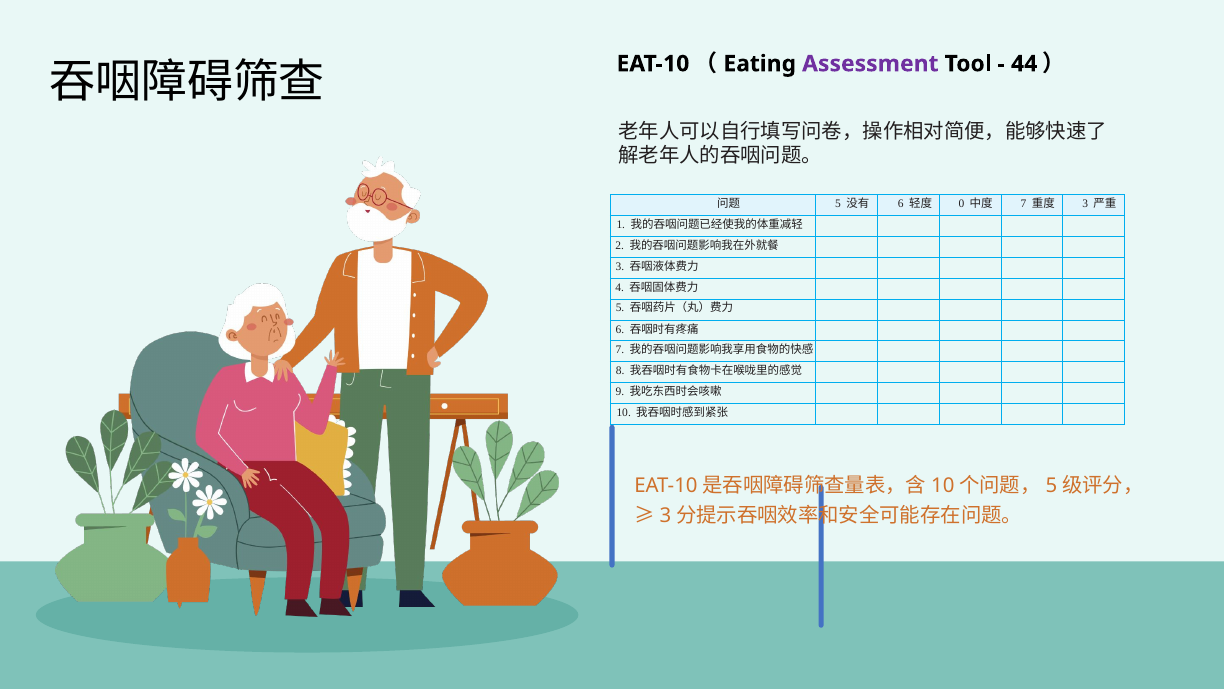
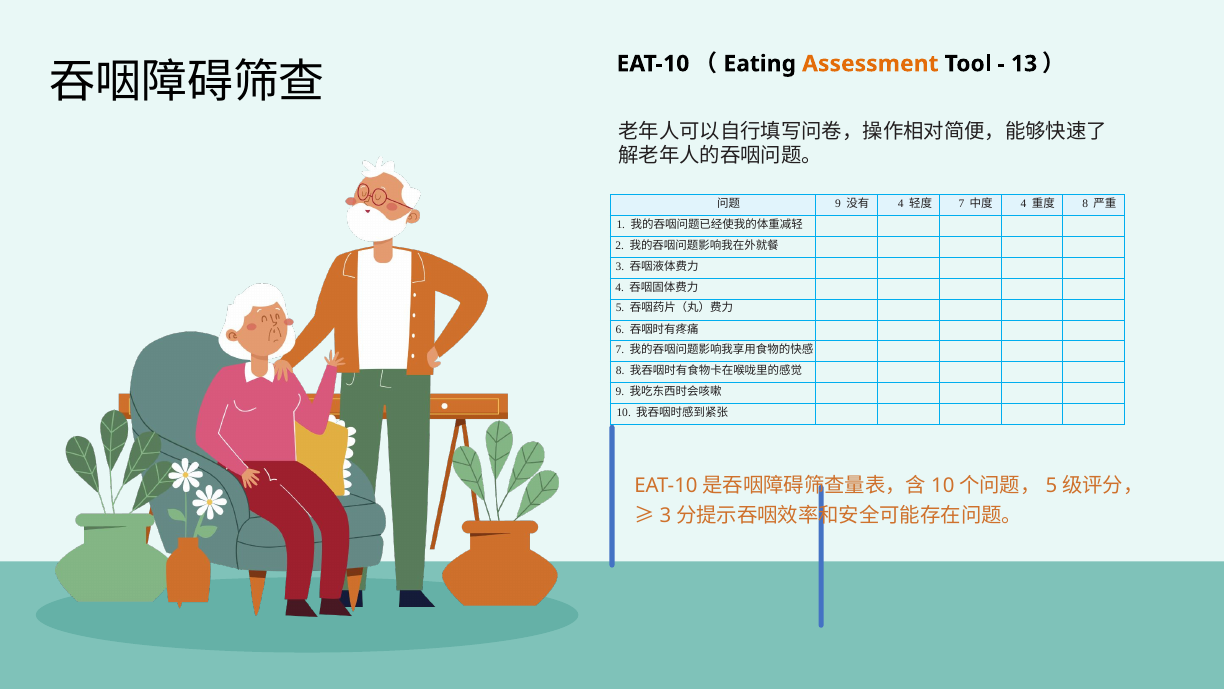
Assessment colour: purple -> orange
44: 44 -> 13
5 at (838, 204): 5 -> 9
6 at (901, 204): 6 -> 4
0 at (962, 204): 0 -> 7
7 at (1024, 204): 7 -> 4
3 at (1085, 204): 3 -> 8
